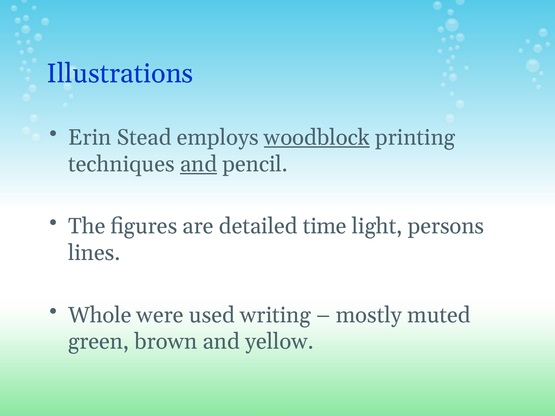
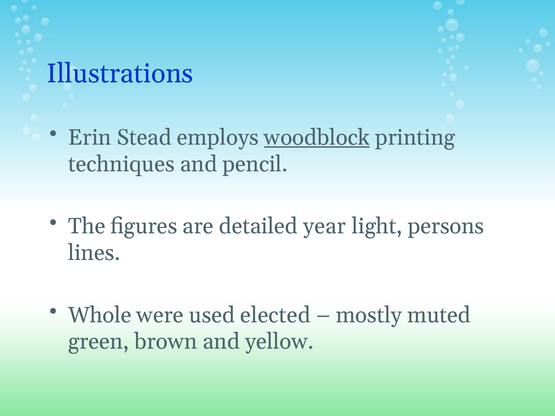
and at (199, 164) underline: present -> none
time: time -> year
writing: writing -> elected
